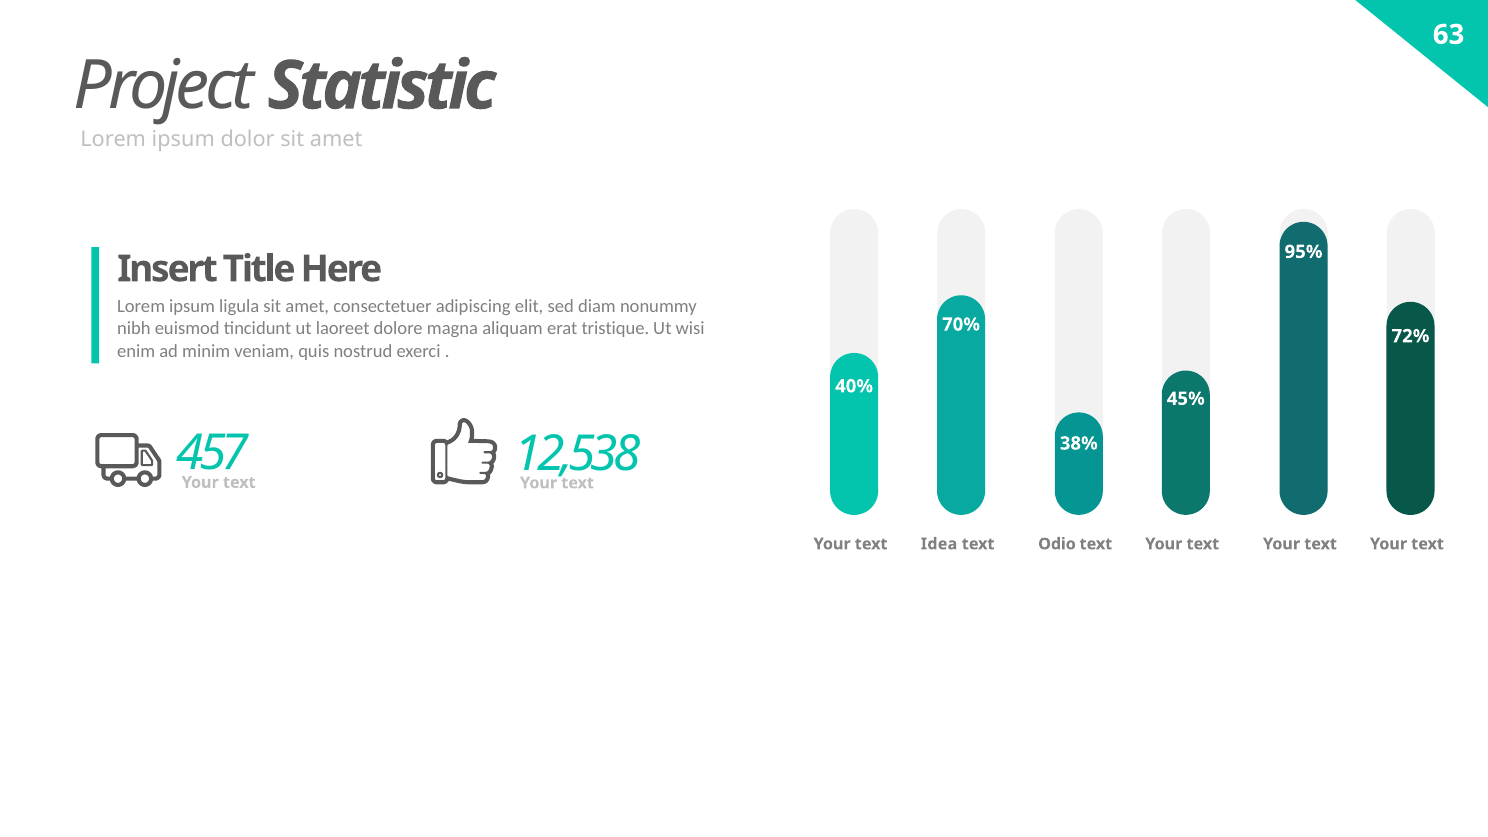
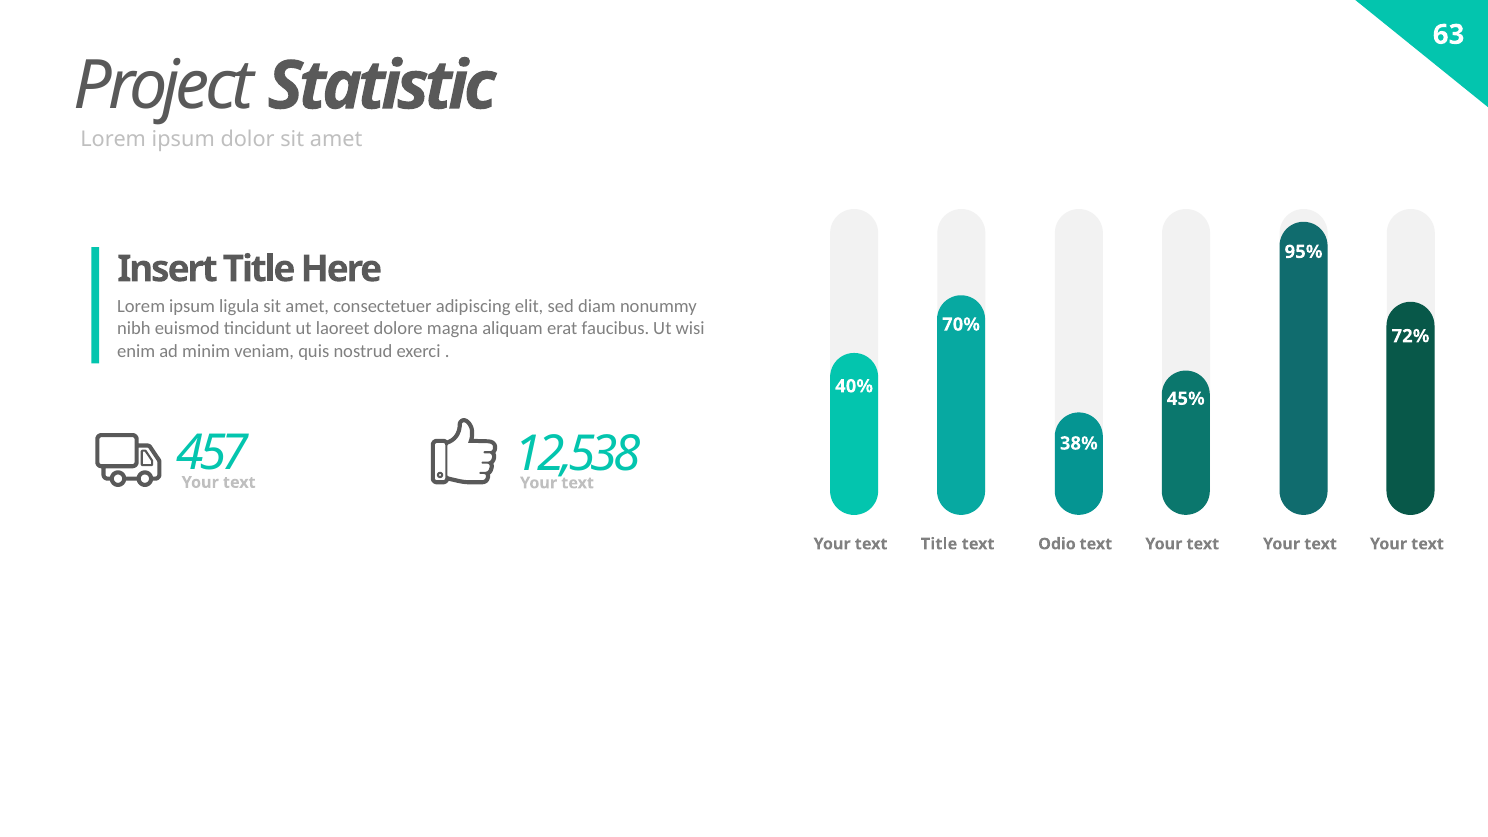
tristique: tristique -> faucibus
text Idea: Idea -> Title
